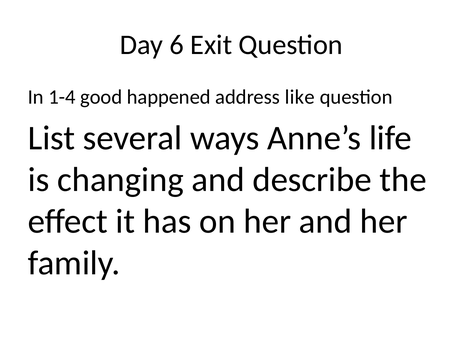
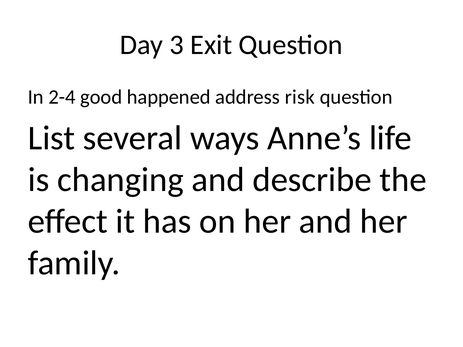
6: 6 -> 3
1-4: 1-4 -> 2-4
like: like -> risk
